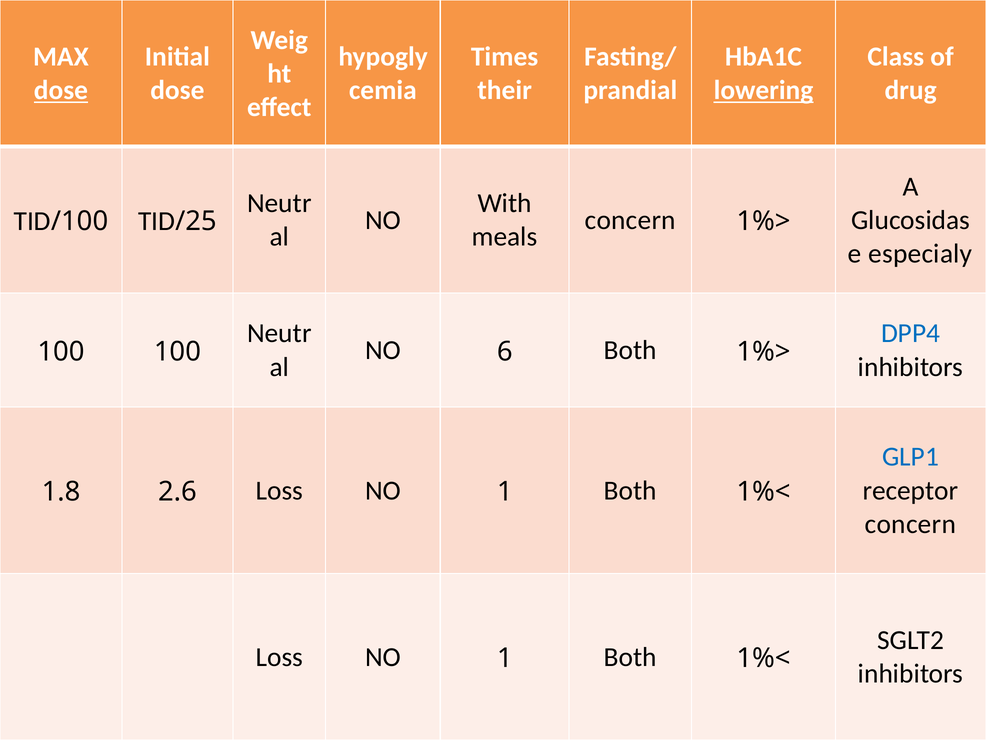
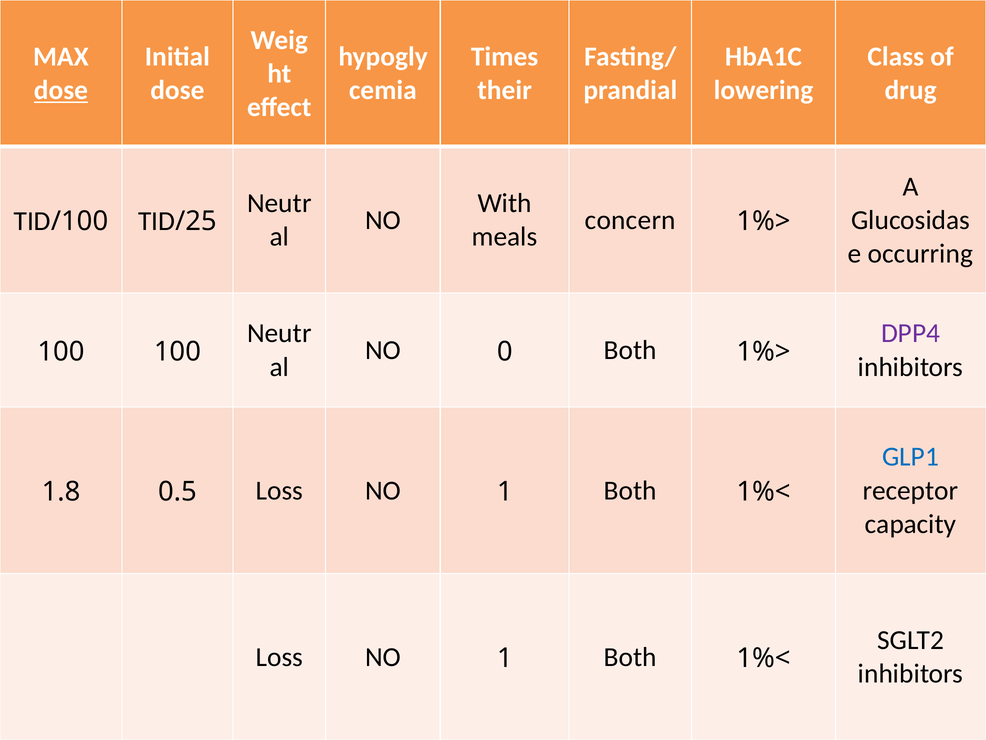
lowering underline: present -> none
especialy: especialy -> occurring
DPP4 colour: blue -> purple
6: 6 -> 0
2.6: 2.6 -> 0.5
concern at (910, 524): concern -> capacity
